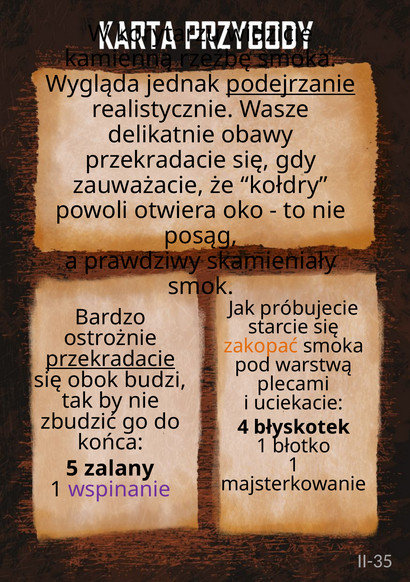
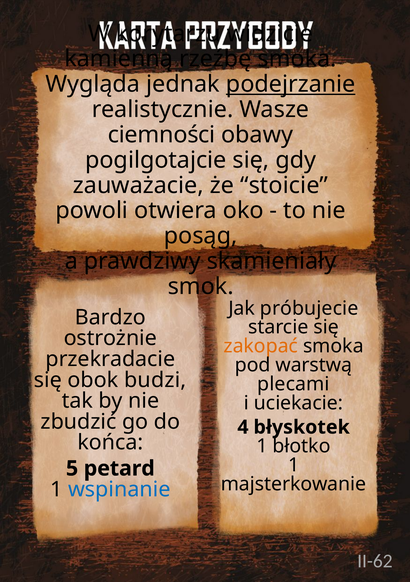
delikatnie: delikatnie -> ciemności
przekradacie at (156, 160): przekradacie -> pogilgotajcie
kołdry: kołdry -> stoicie
przekradacie at (110, 359) underline: present -> none
zalany: zalany -> petard
wspinanie colour: purple -> blue
II-35: II-35 -> II-62
